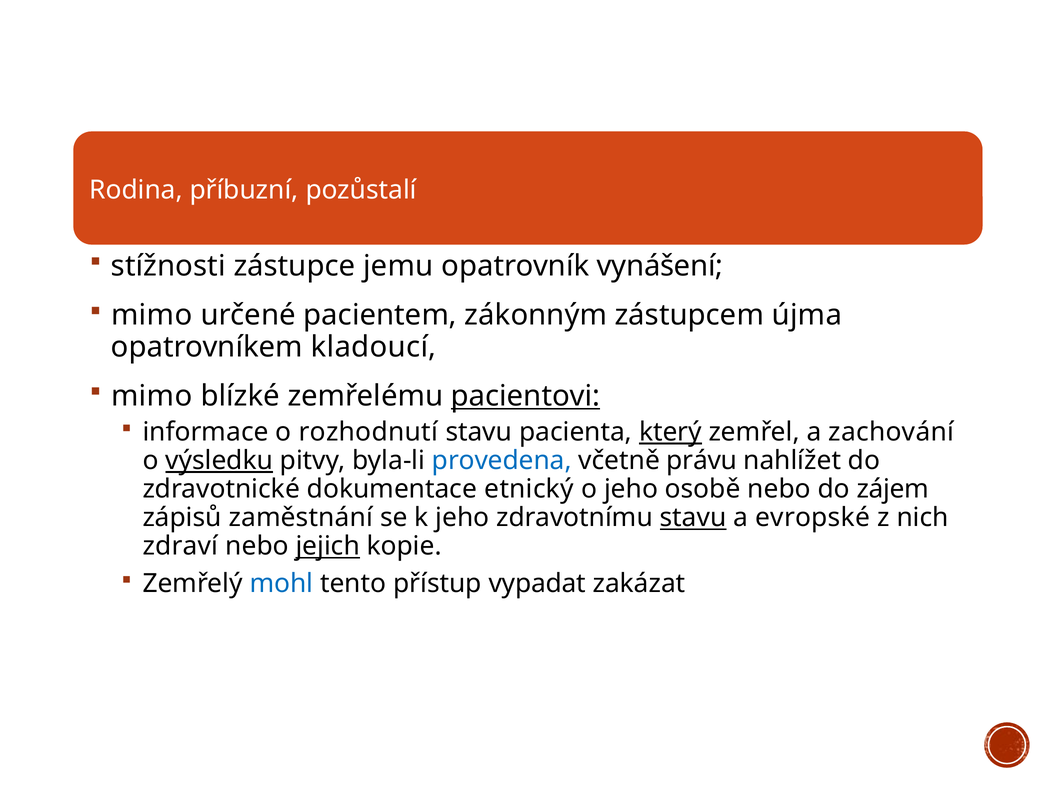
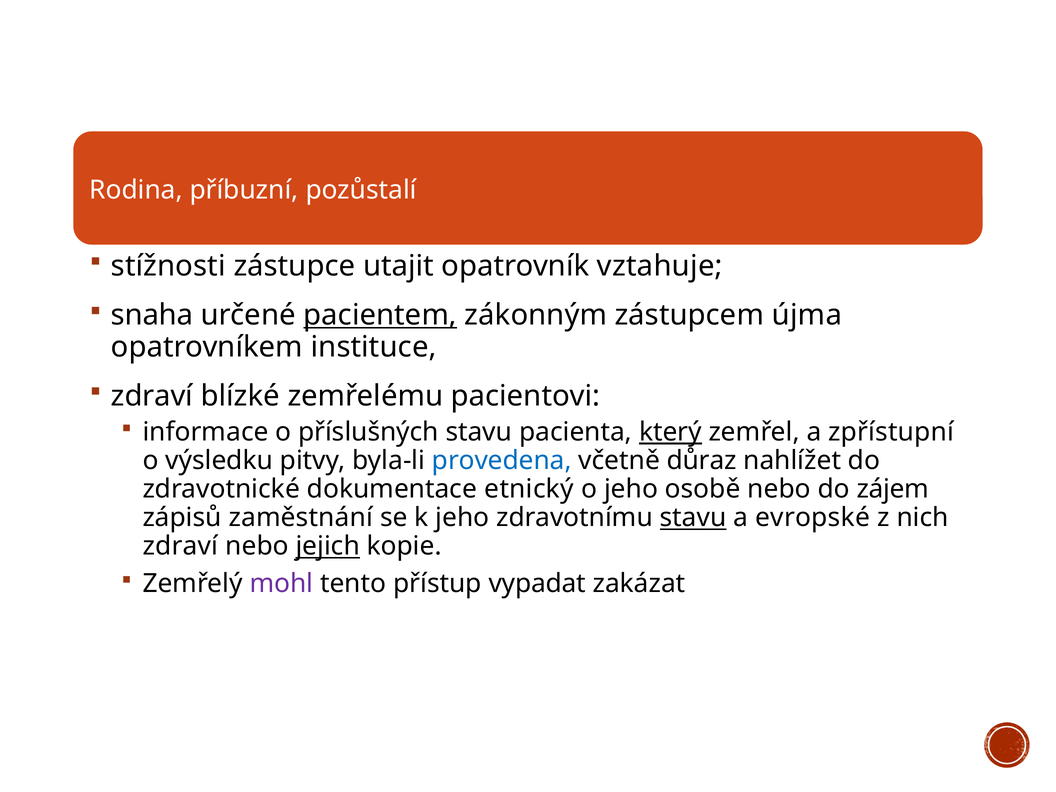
jemu: jemu -> utajit
vynášení: vynášení -> vztahuje
mimo at (152, 315): mimo -> snaha
pacientem underline: none -> present
kladoucí: kladoucí -> instituce
mimo at (152, 396): mimo -> zdraví
pacientovi underline: present -> none
rozhodnutí: rozhodnutí -> příslušných
zachování: zachování -> zpřístupní
výsledku underline: present -> none
právu: právu -> důraz
mohl colour: blue -> purple
